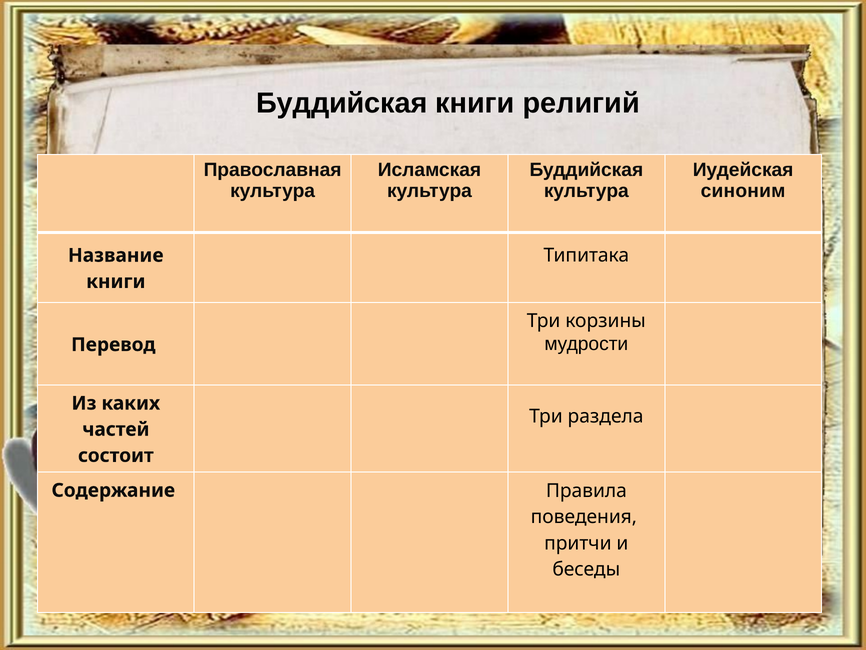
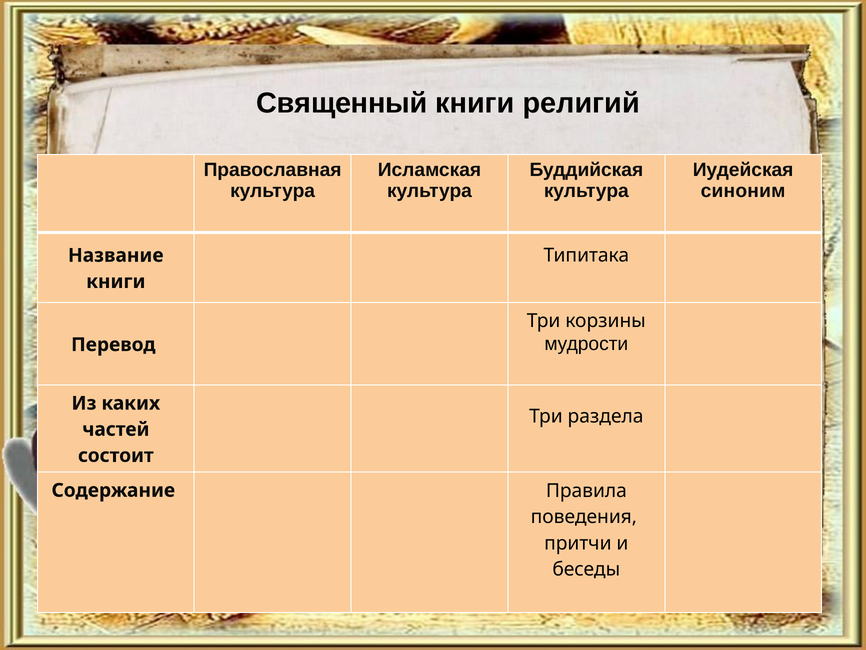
Буддийская at (342, 103): Буддийская -> Священный
